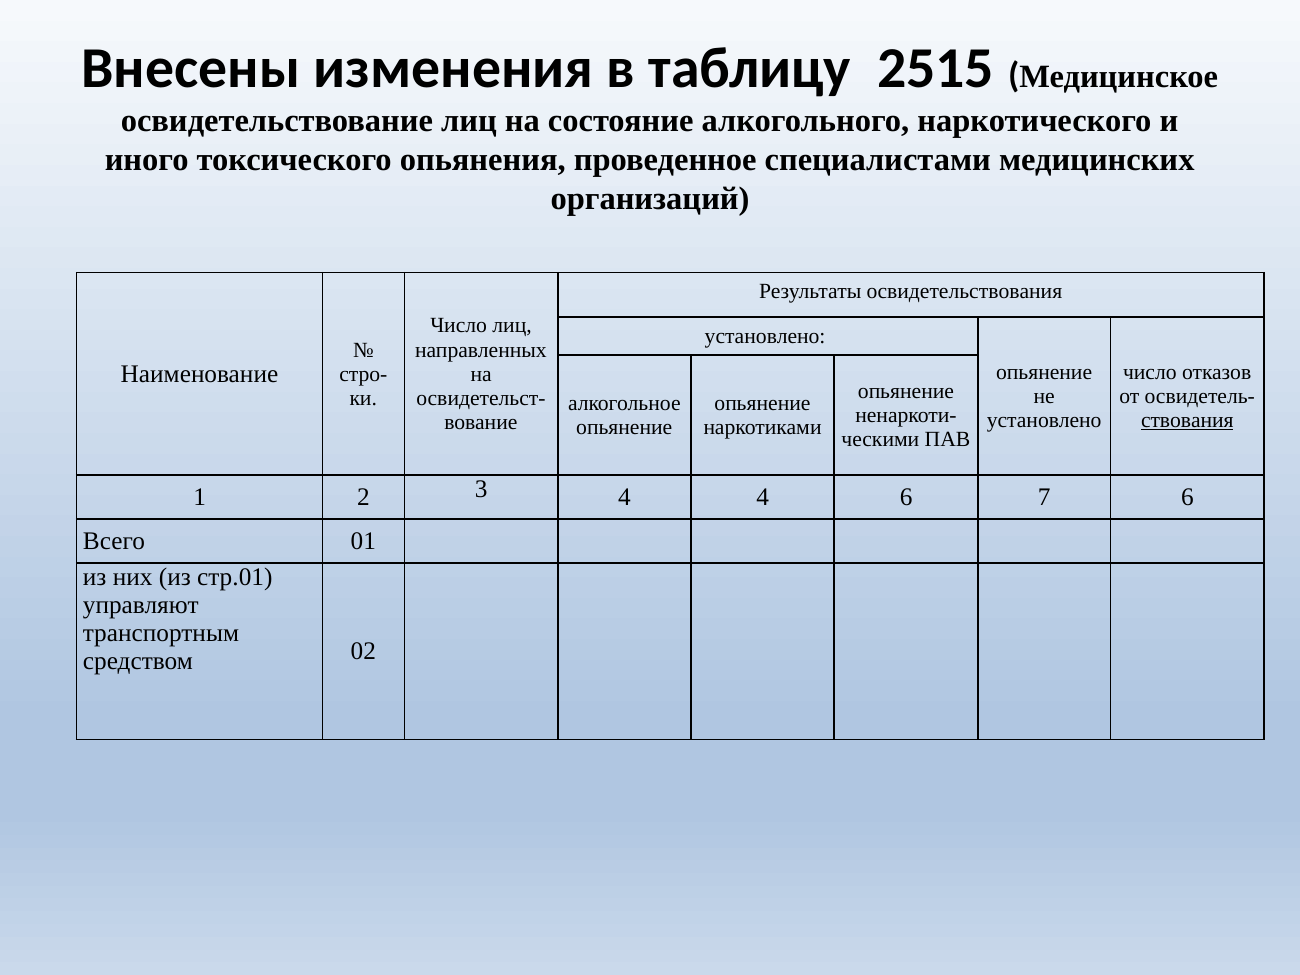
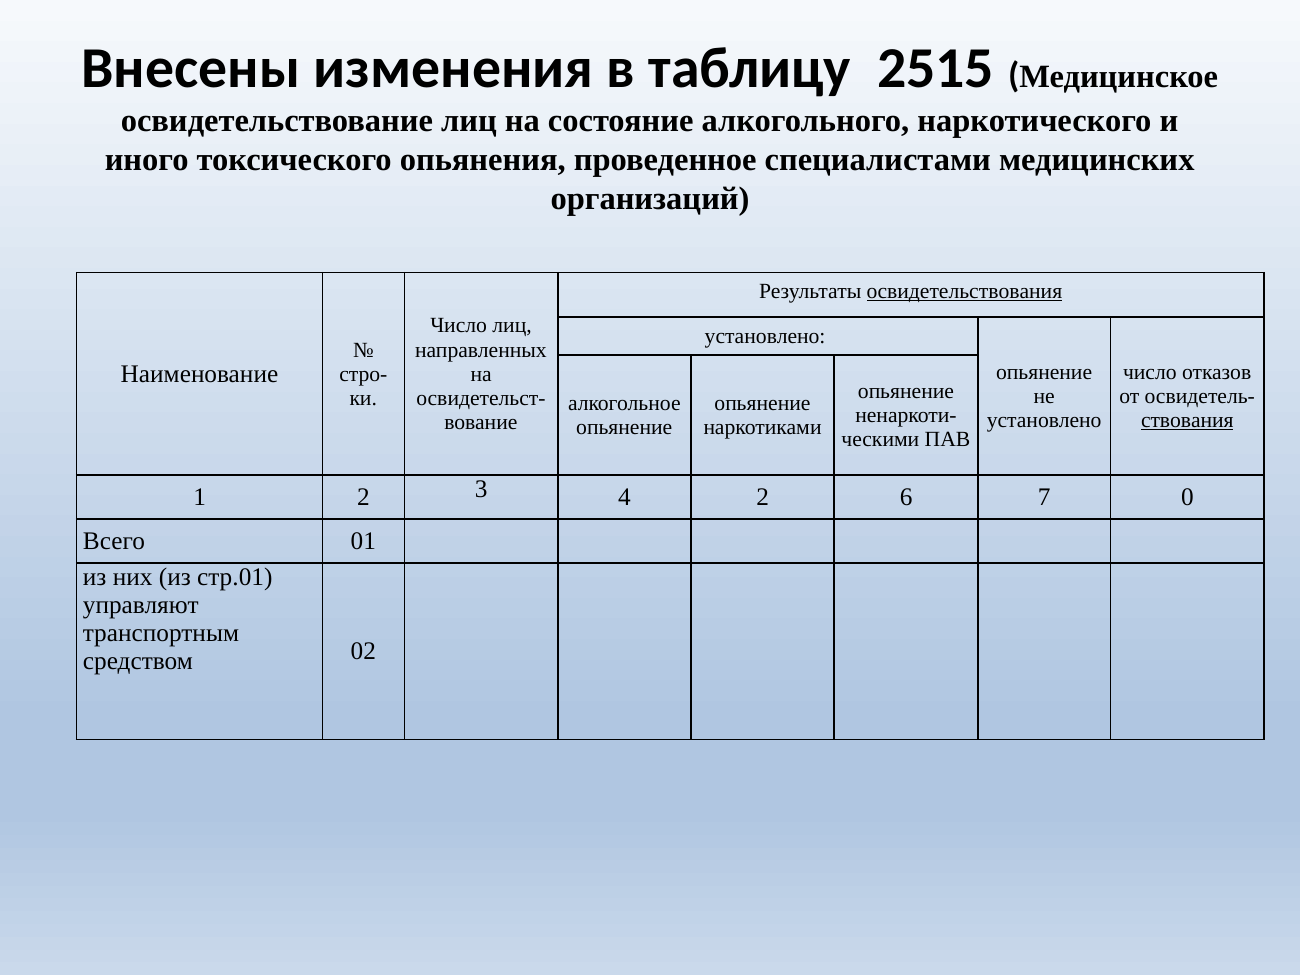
освидетельствования underline: none -> present
4 4: 4 -> 2
7 6: 6 -> 0
